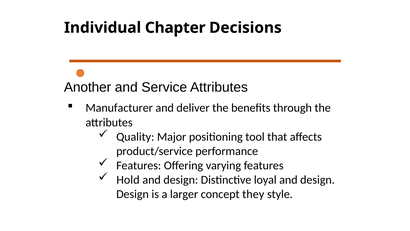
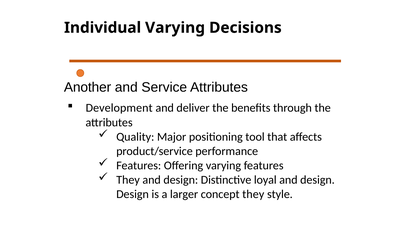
Individual Chapter: Chapter -> Varying
Manufacturer: Manufacturer -> Development
Hold at (128, 180): Hold -> They
